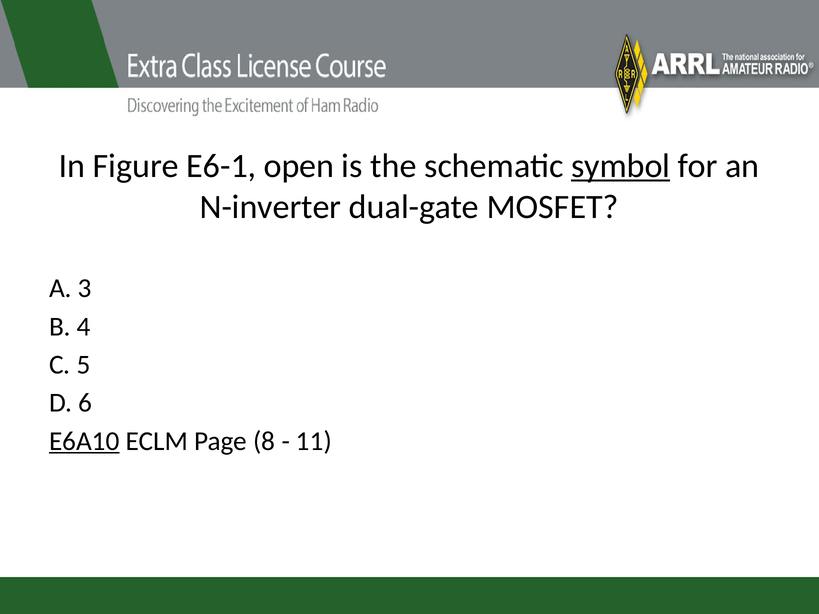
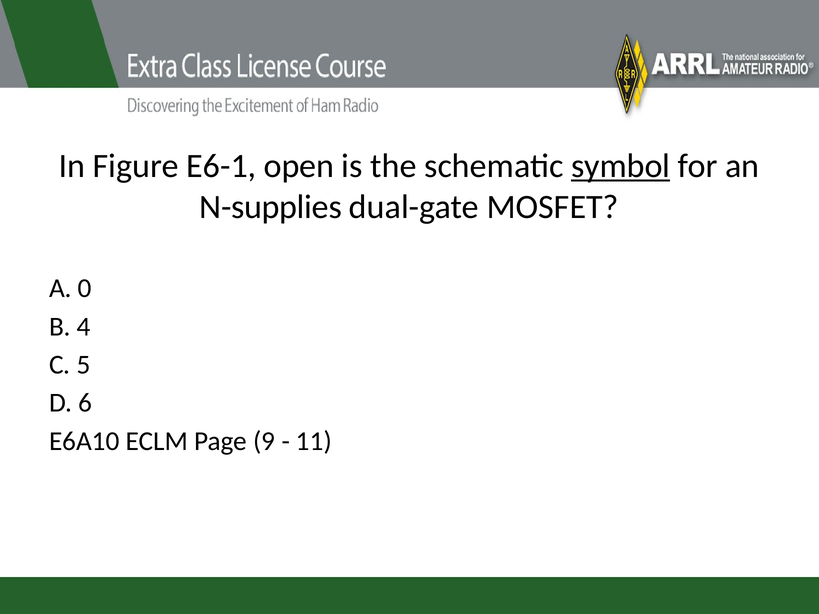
N-inverter: N-inverter -> N-supplies
3: 3 -> 0
E6A10 underline: present -> none
8: 8 -> 9
